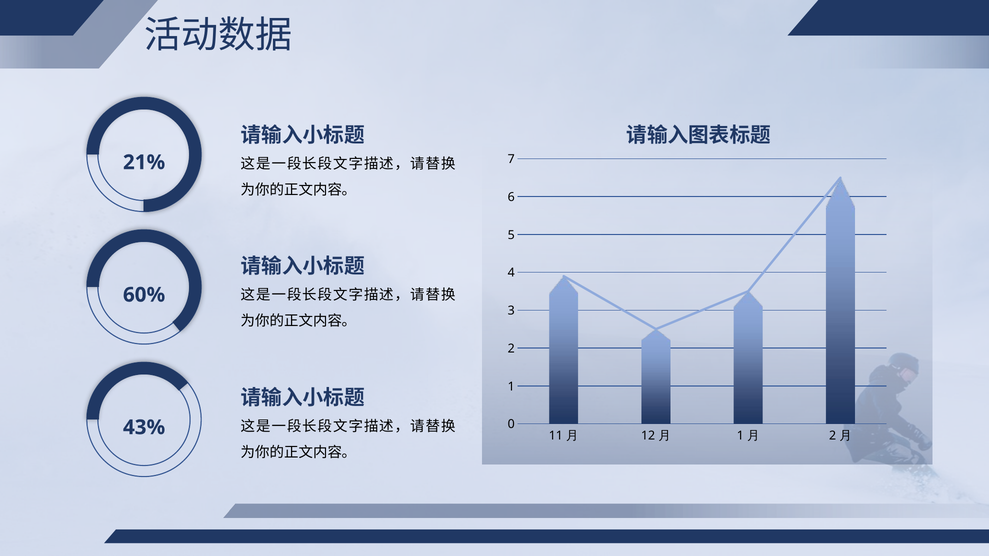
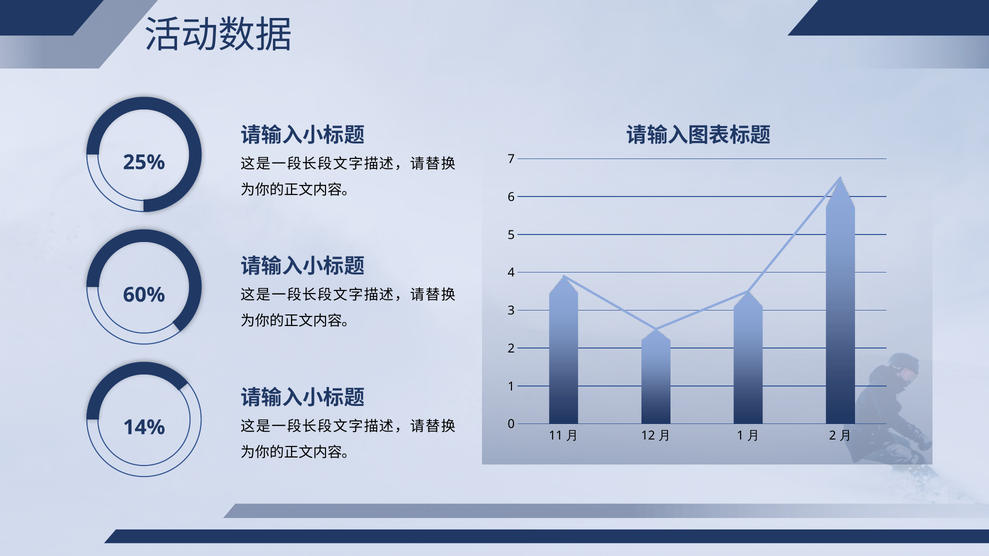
21%: 21% -> 25%
43%: 43% -> 14%
